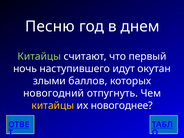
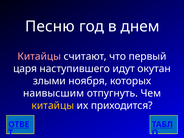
Китайцы at (39, 56) colour: light green -> pink
ночь: ночь -> царя
баллов: баллов -> ноября
новогодний: новогодний -> наивысшим
новогоднее: новогоднее -> приходится
